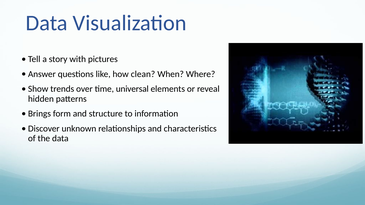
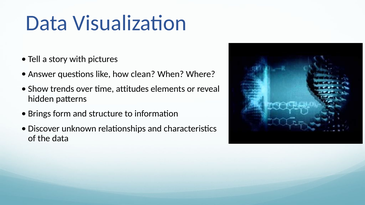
universal: universal -> attitudes
